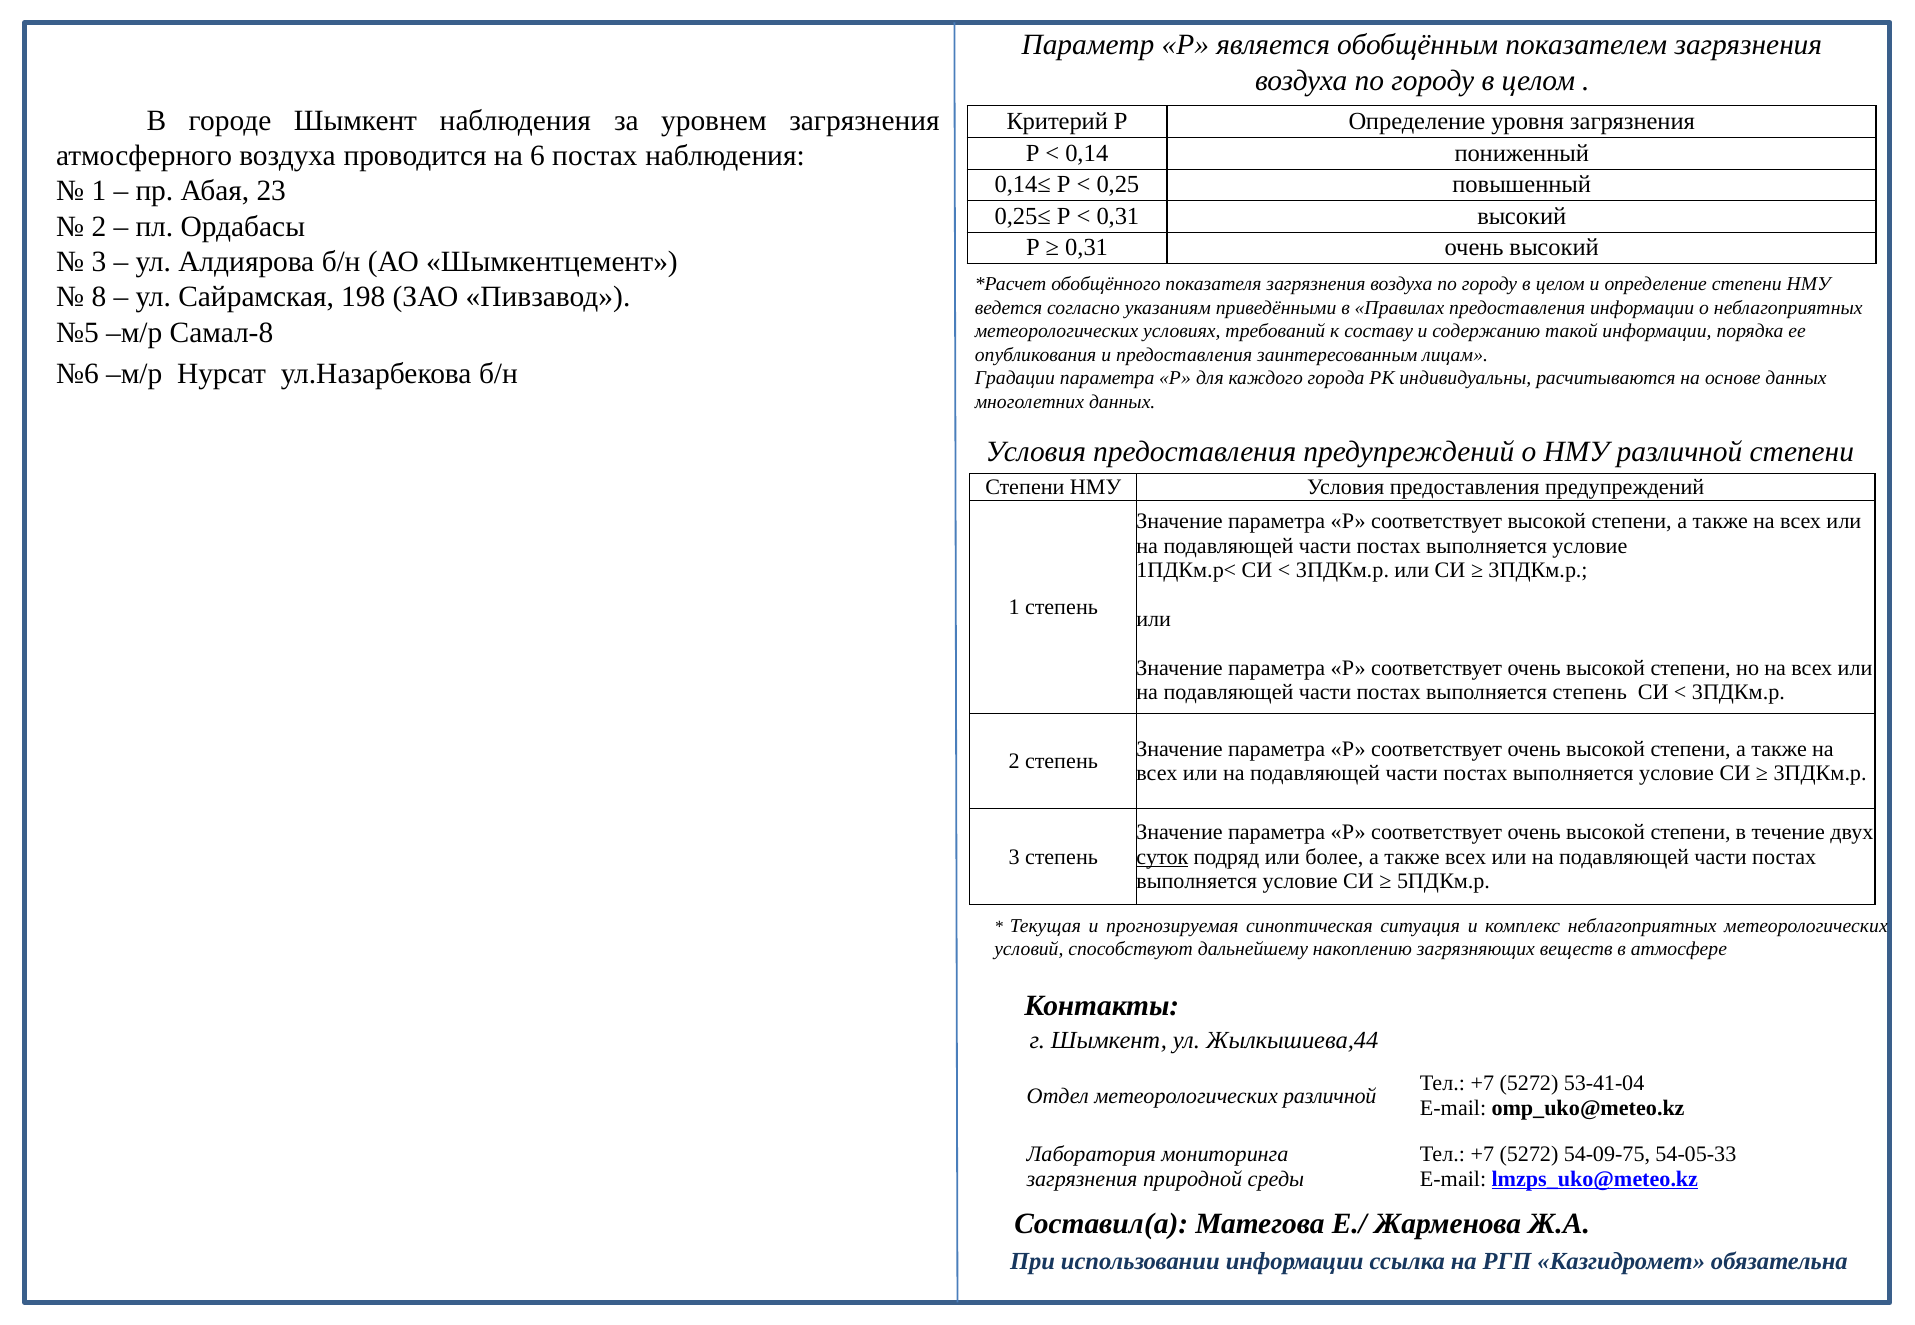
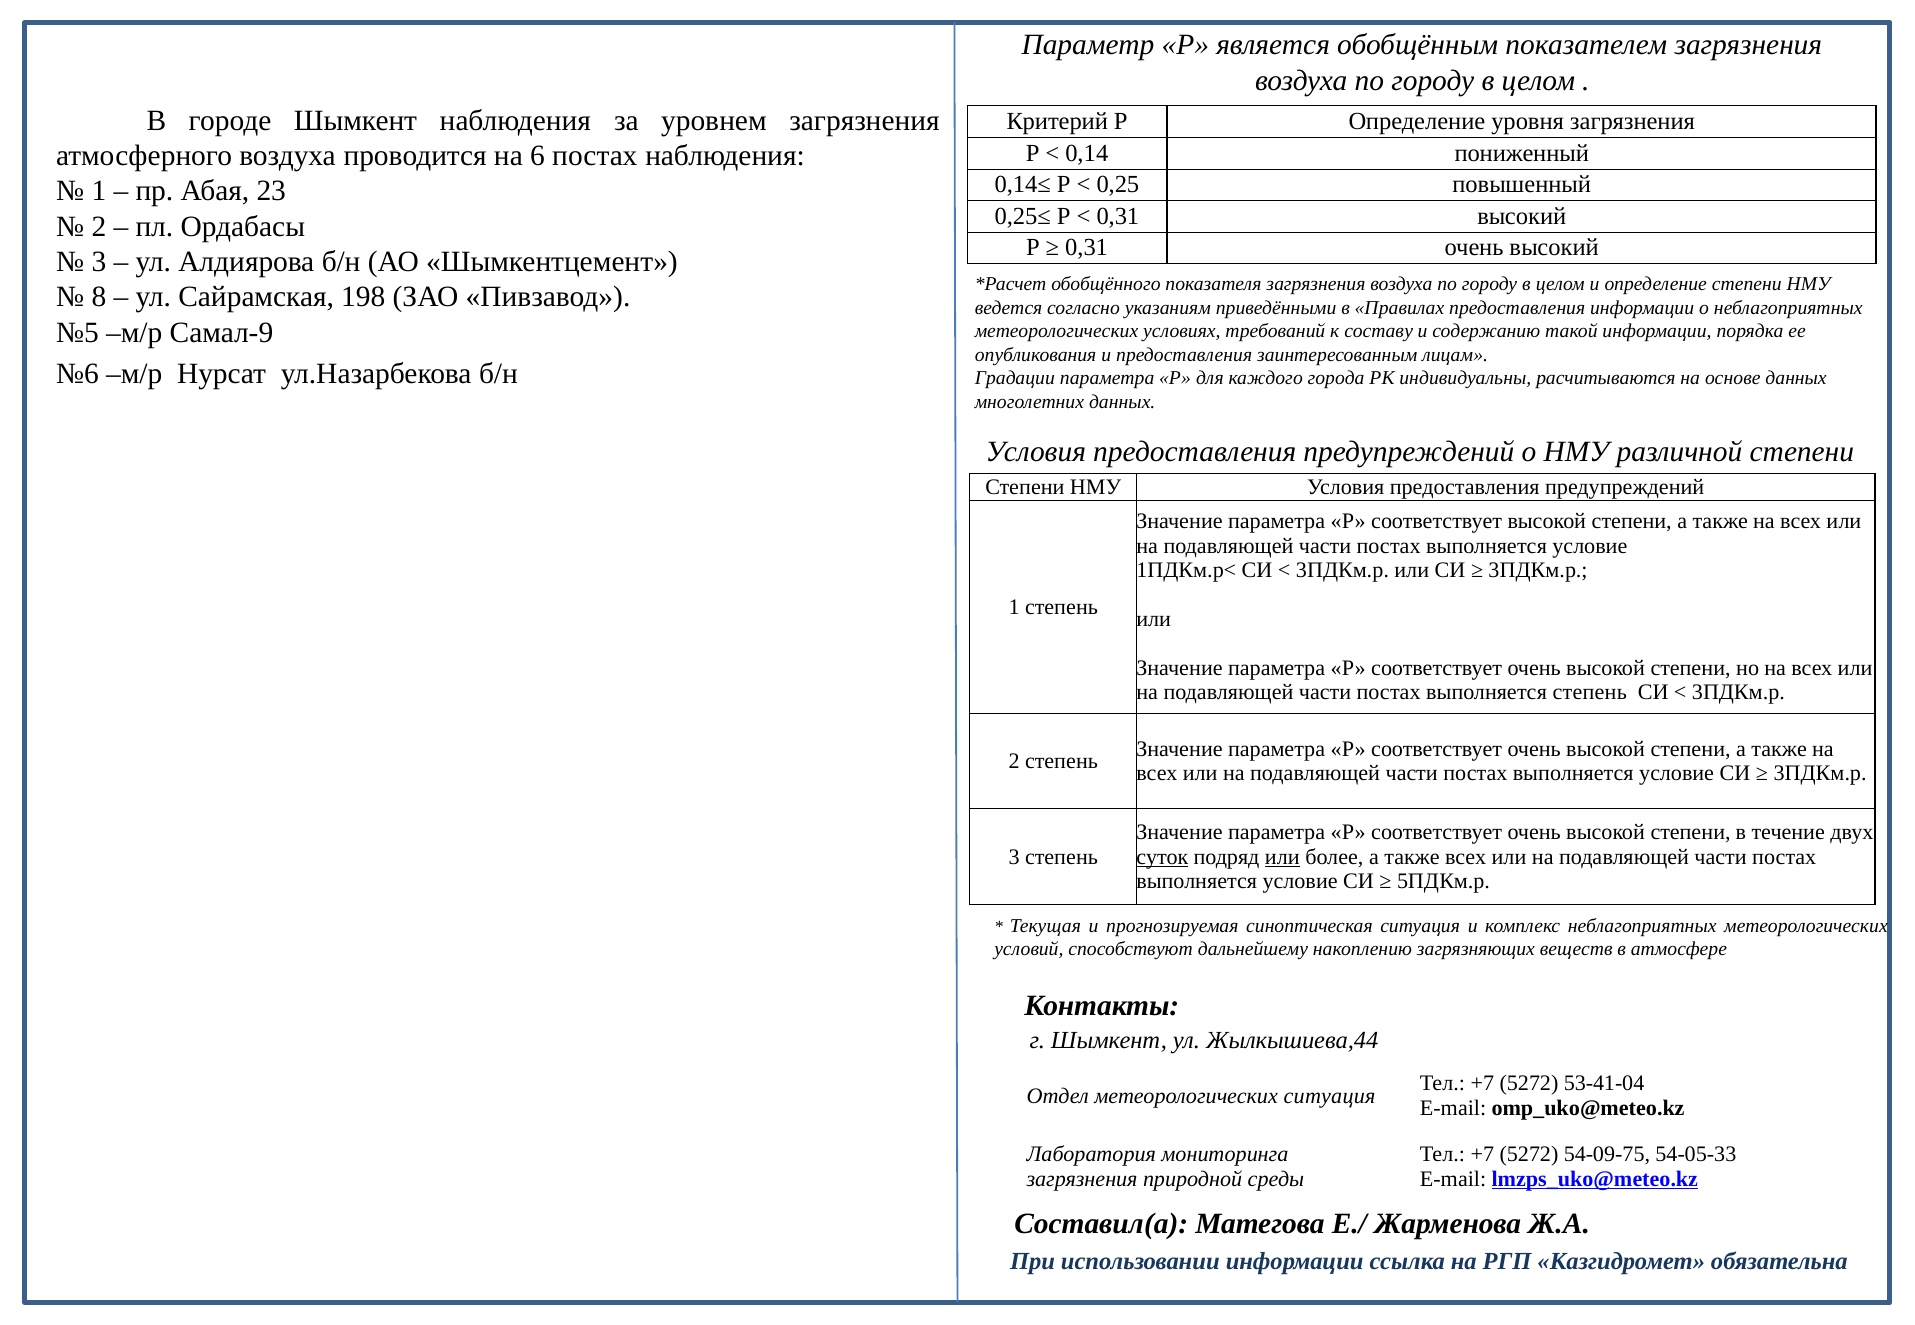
Самал-8: Самал-8 -> Самал-9
или at (1282, 857) underline: none -> present
метеорологических различной: различной -> ситуация
